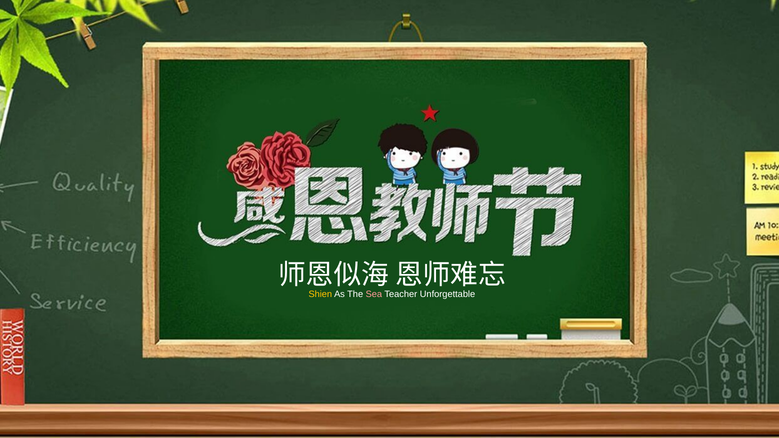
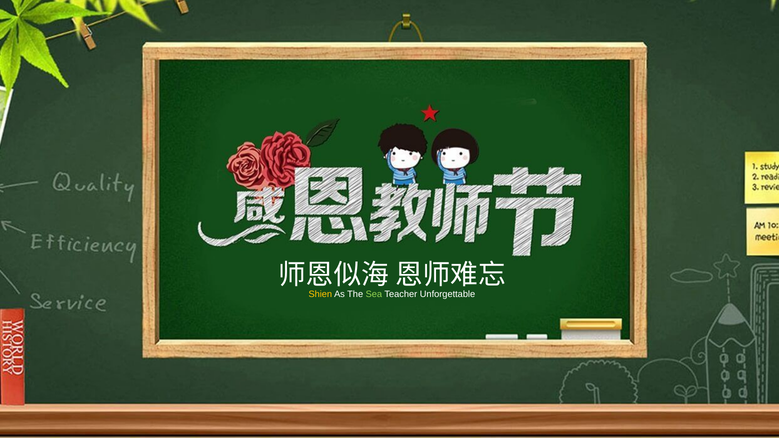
Sea colour: pink -> light green
